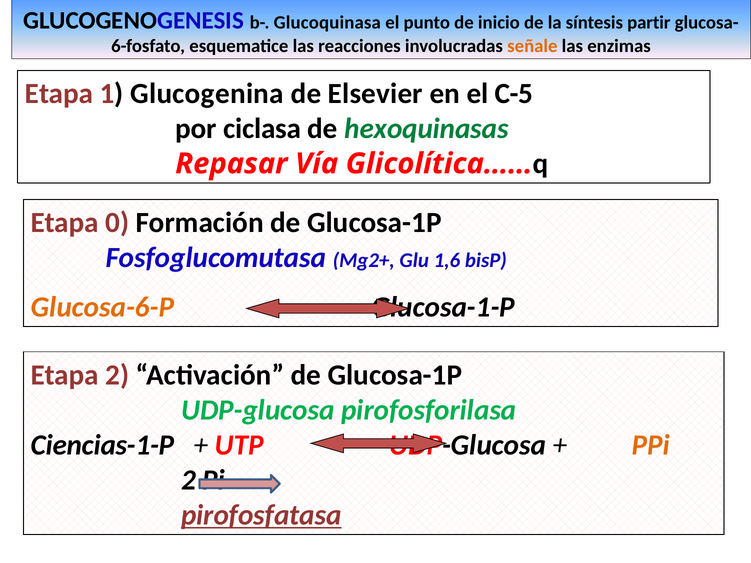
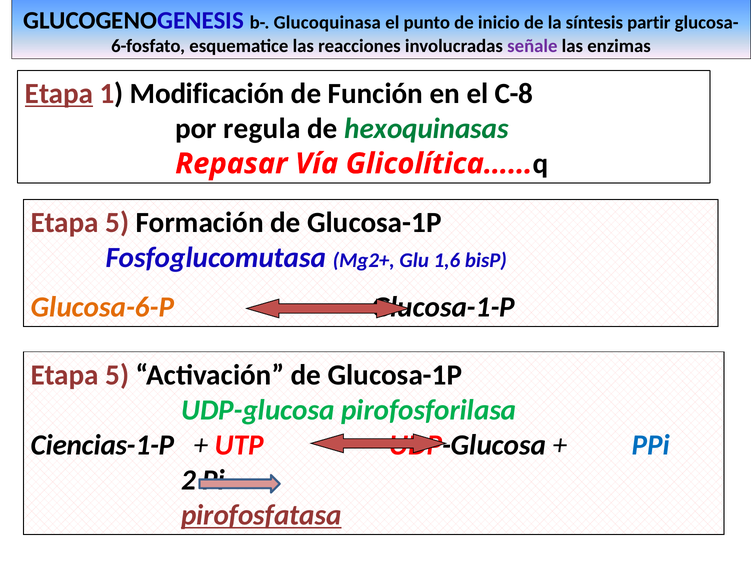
señale colour: orange -> purple
Etapa at (59, 94) underline: none -> present
Glucogenina: Glucogenina -> Modificación
Elsevier: Elsevier -> Función
C-5: C-5 -> C-8
ciclasa: ciclasa -> regula
0 at (117, 223): 0 -> 5
2 at (117, 375): 2 -> 5
PPi colour: orange -> blue
